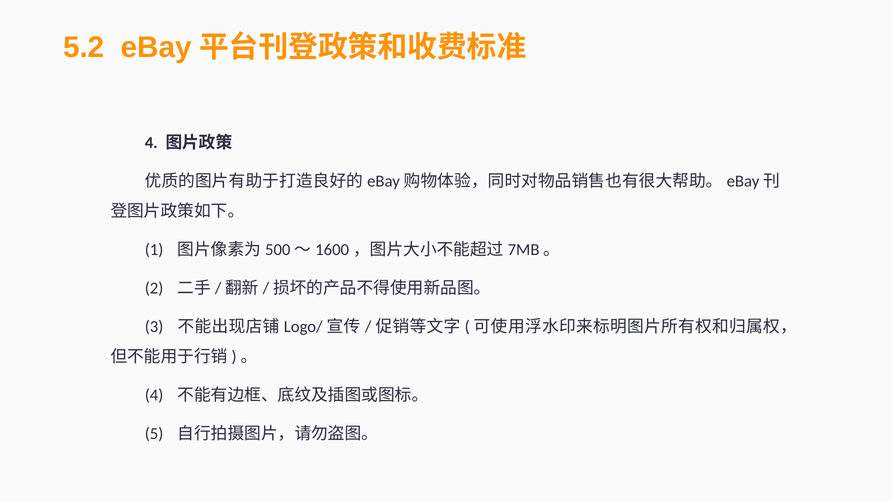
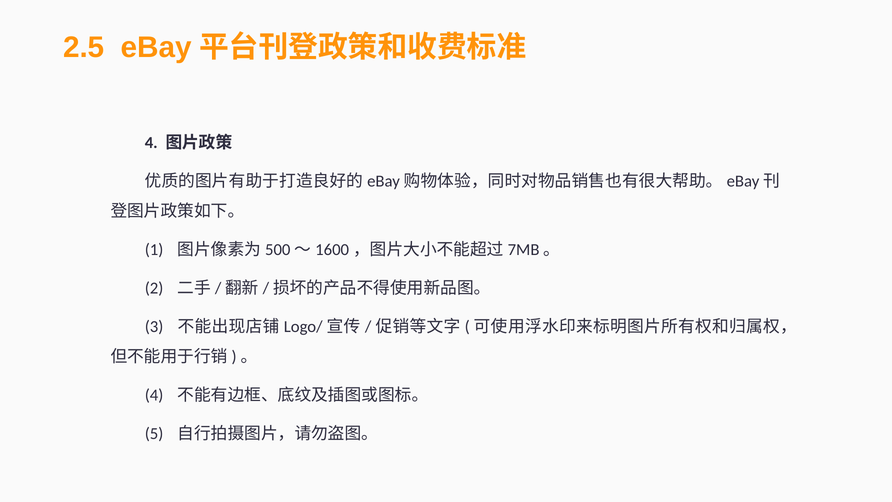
5.2: 5.2 -> 2.5
